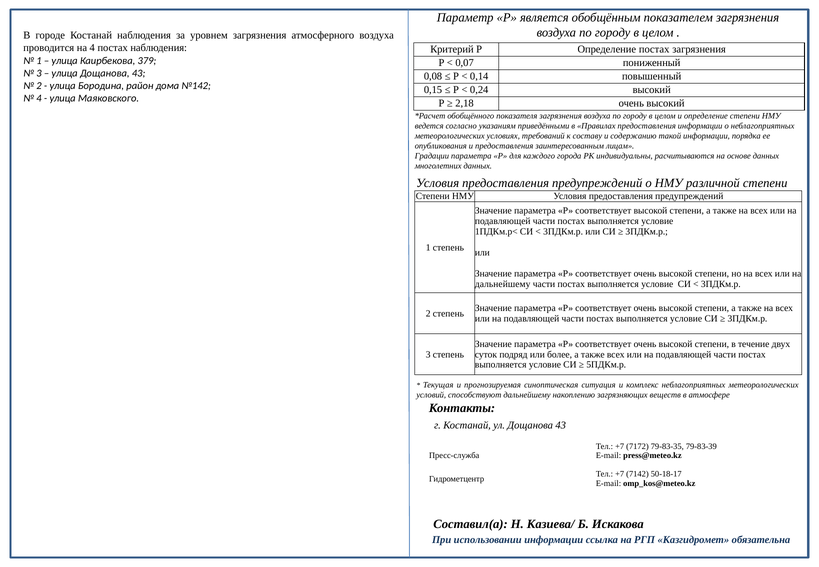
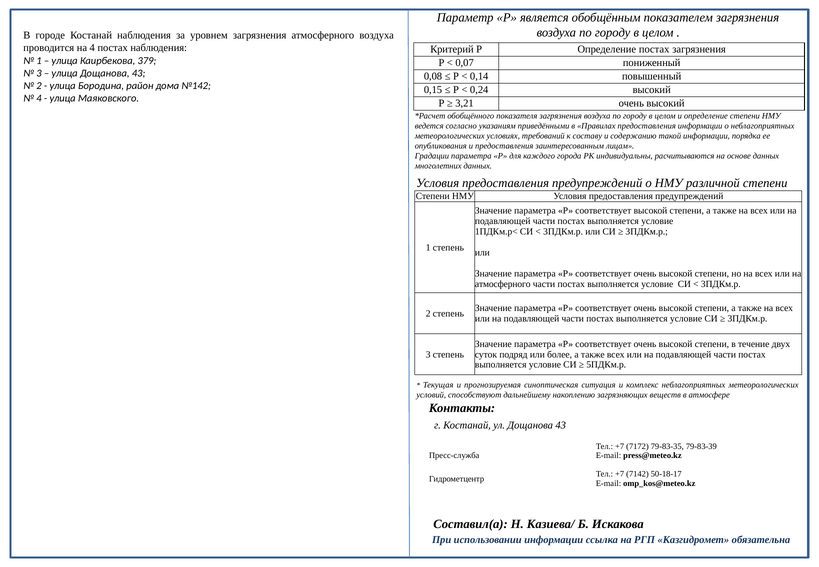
2,18: 2,18 -> 3,21
дальнейшему at (503, 284): дальнейшему -> атмосферного
